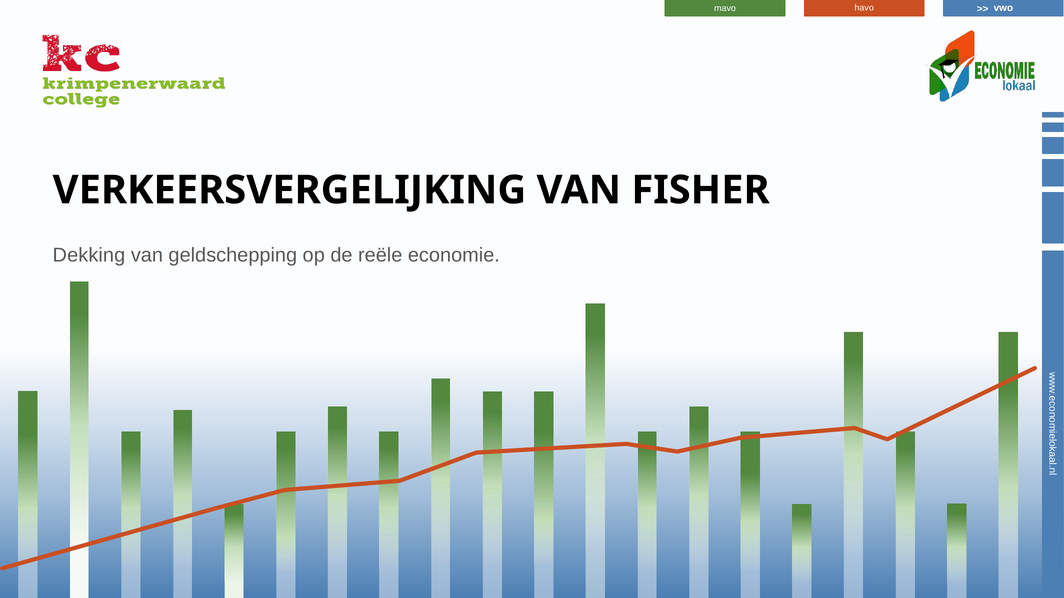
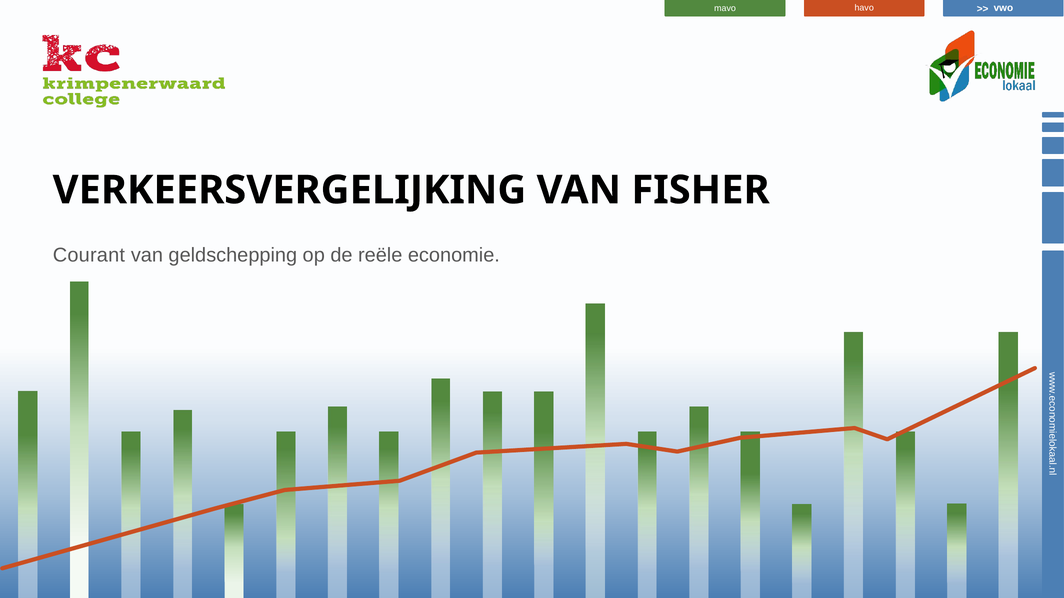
Dekking: Dekking -> Courant
